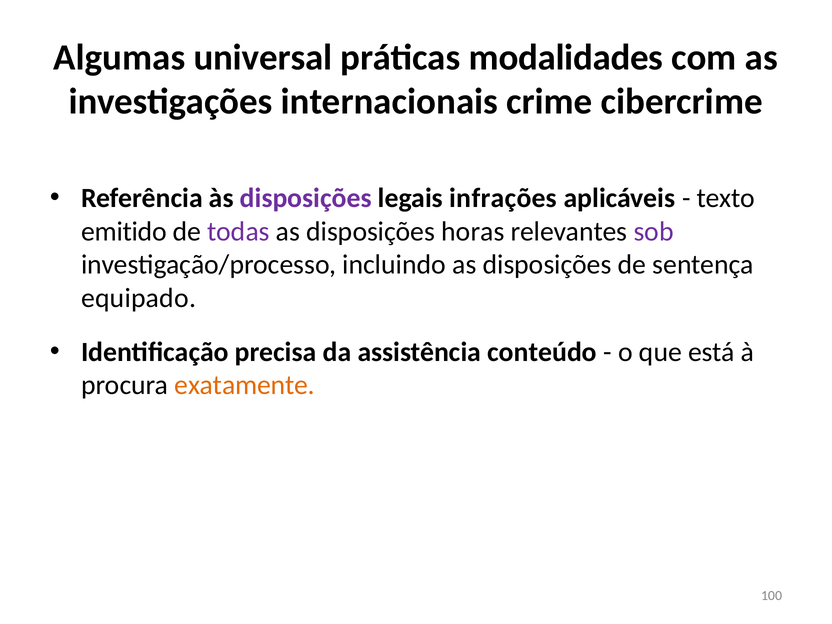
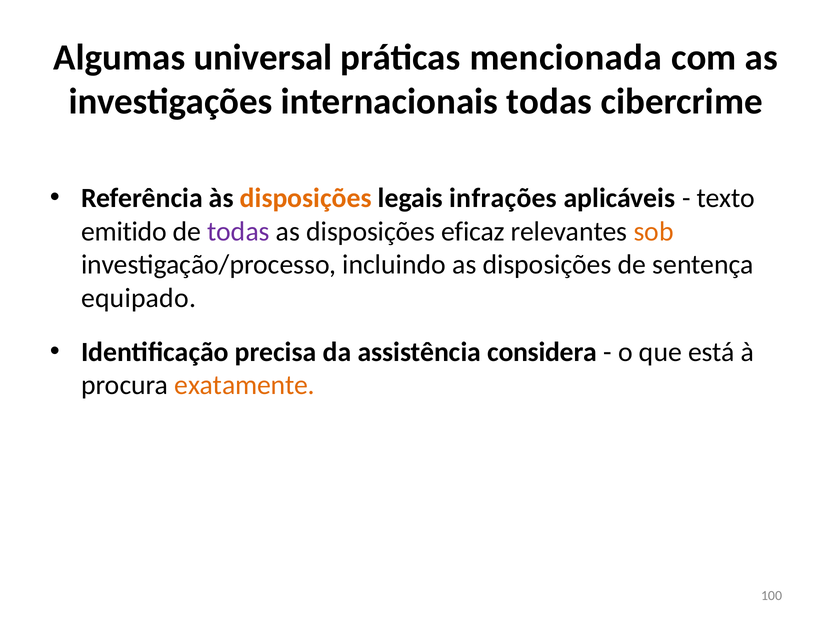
modalidades: modalidades -> mencionada
internacionais crime: crime -> todas
disposições at (306, 198) colour: purple -> orange
horas: horas -> eficaz
sob colour: purple -> orange
conteúdo: conteúdo -> considera
